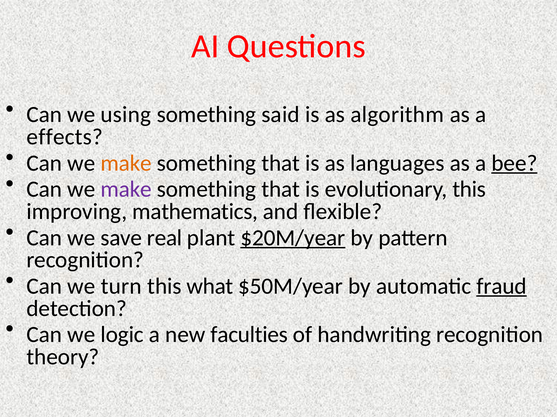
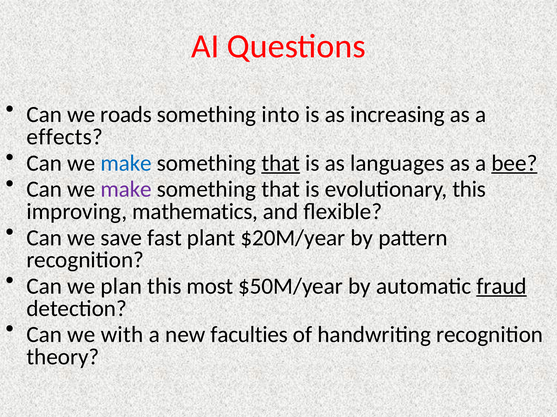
using: using -> roads
said: said -> into
algorithm: algorithm -> increasing
make at (126, 163) colour: orange -> blue
that at (281, 163) underline: none -> present
real: real -> fast
$20M/year underline: present -> none
turn: turn -> plan
what: what -> most
logic: logic -> with
